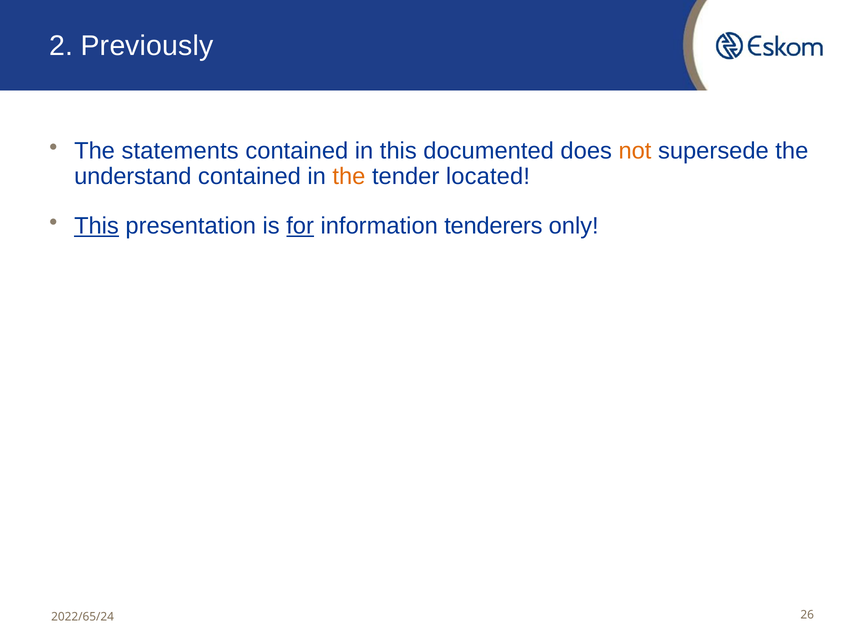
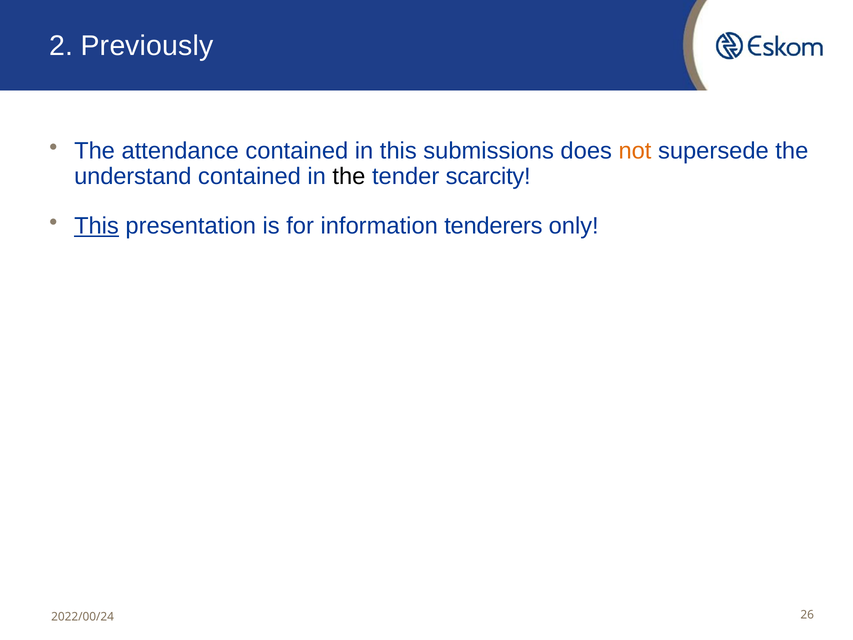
statements: statements -> attendance
documented: documented -> submissions
the at (349, 177) colour: orange -> black
located: located -> scarcity
for underline: present -> none
2022/65/24: 2022/65/24 -> 2022/00/24
